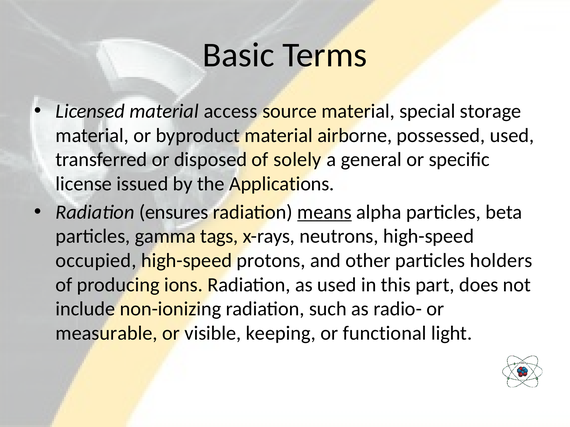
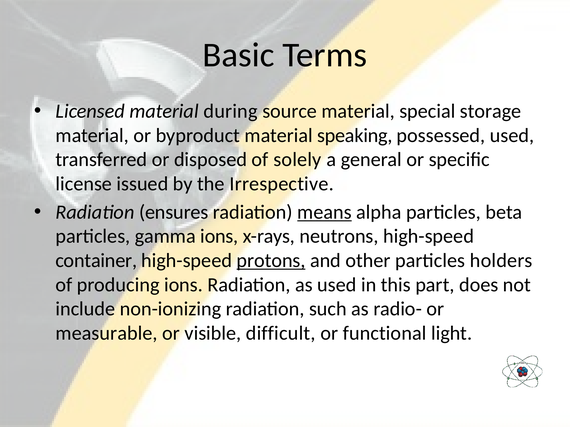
access: access -> during
airborne: airborne -> speaking
Applications: Applications -> Irrespective
gamma tags: tags -> ions
occupied: occupied -> container
protons underline: none -> present
keeping: keeping -> difficult
